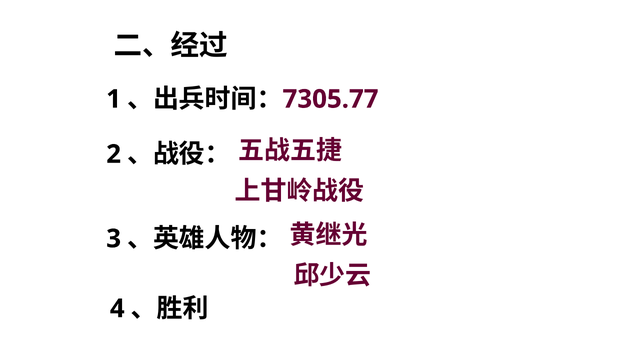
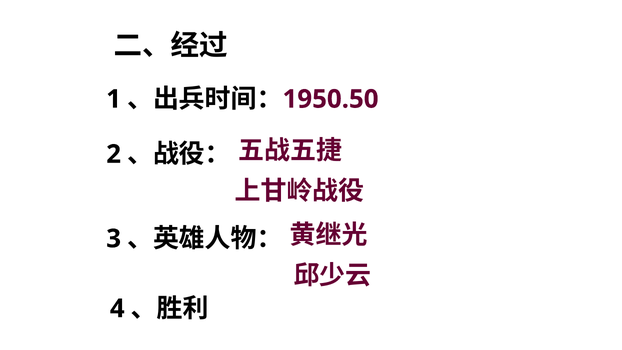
7305.77: 7305.77 -> 1950.50
